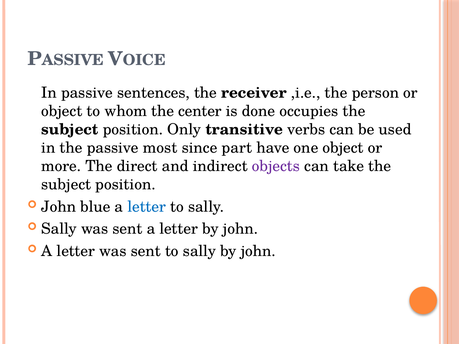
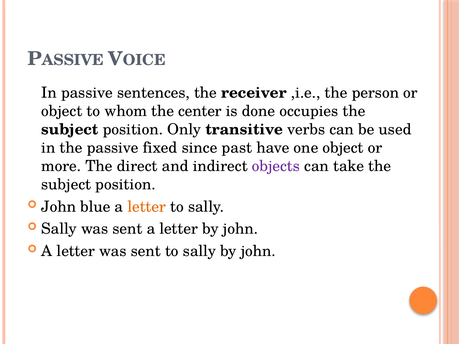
most: most -> fixed
part: part -> past
letter at (147, 207) colour: blue -> orange
